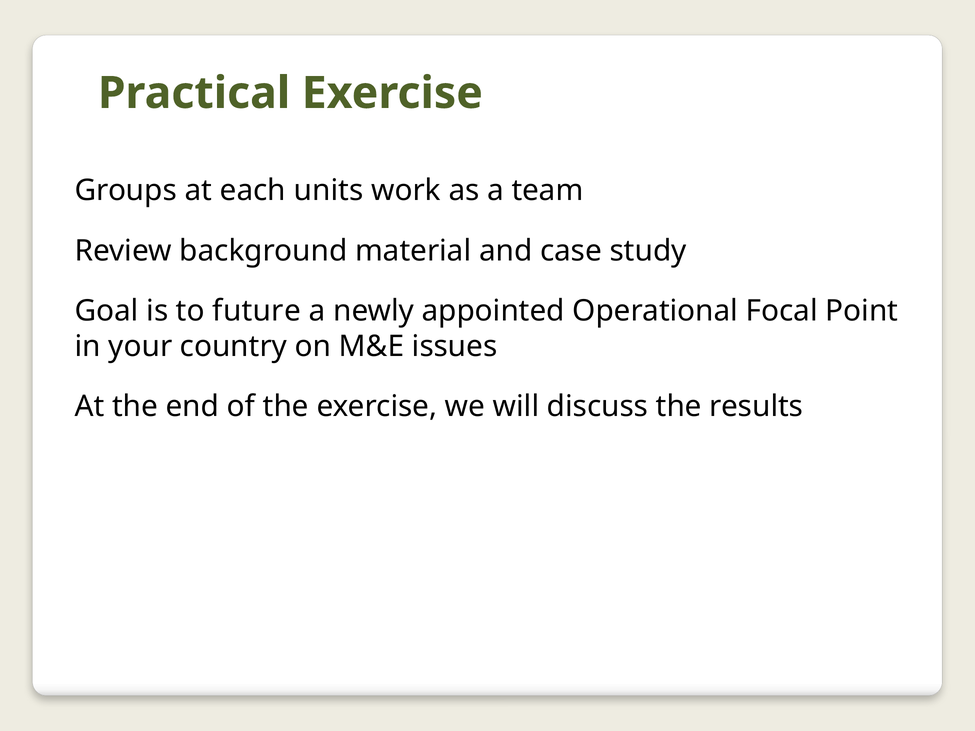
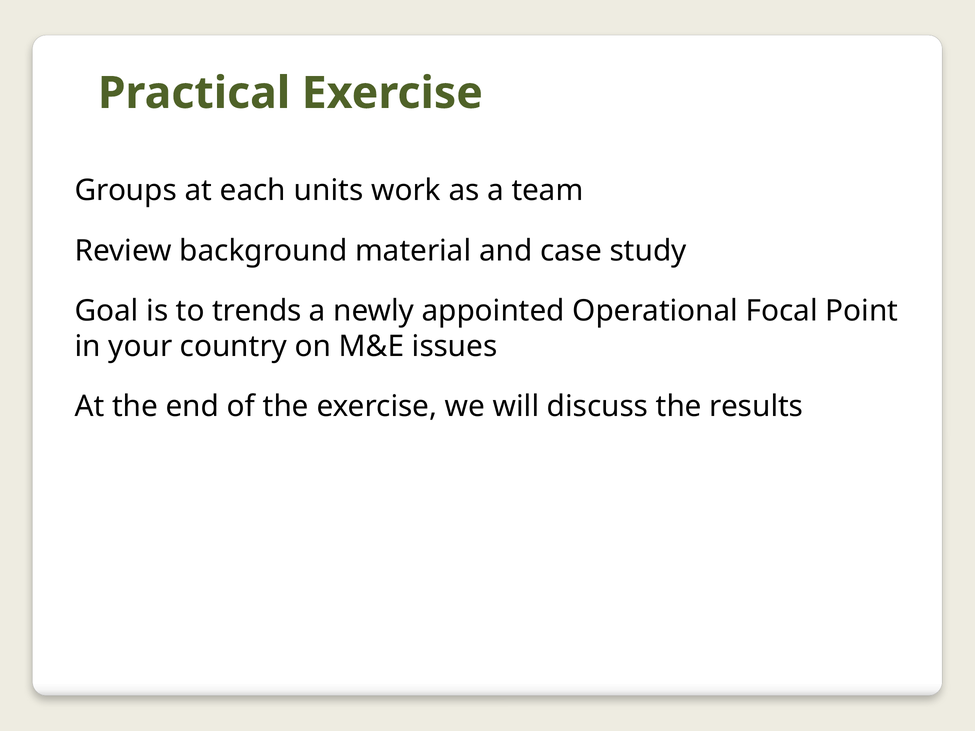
future: future -> trends
